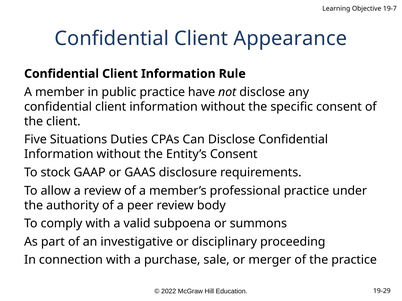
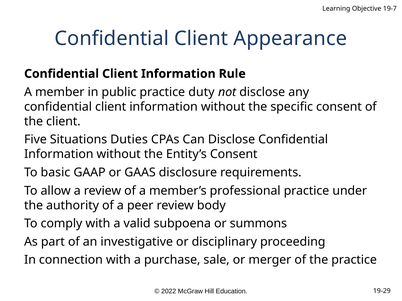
have: have -> duty
stock: stock -> basic
